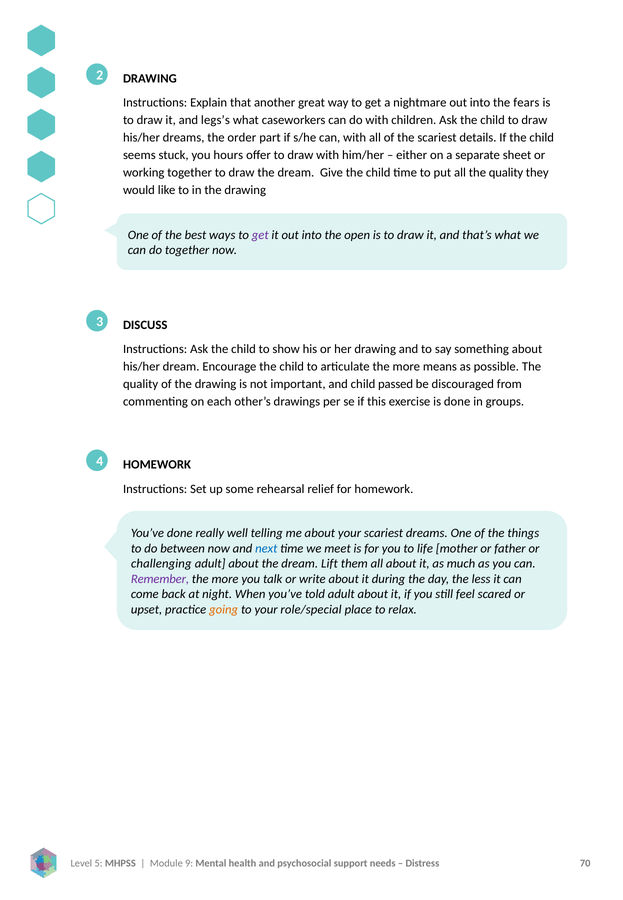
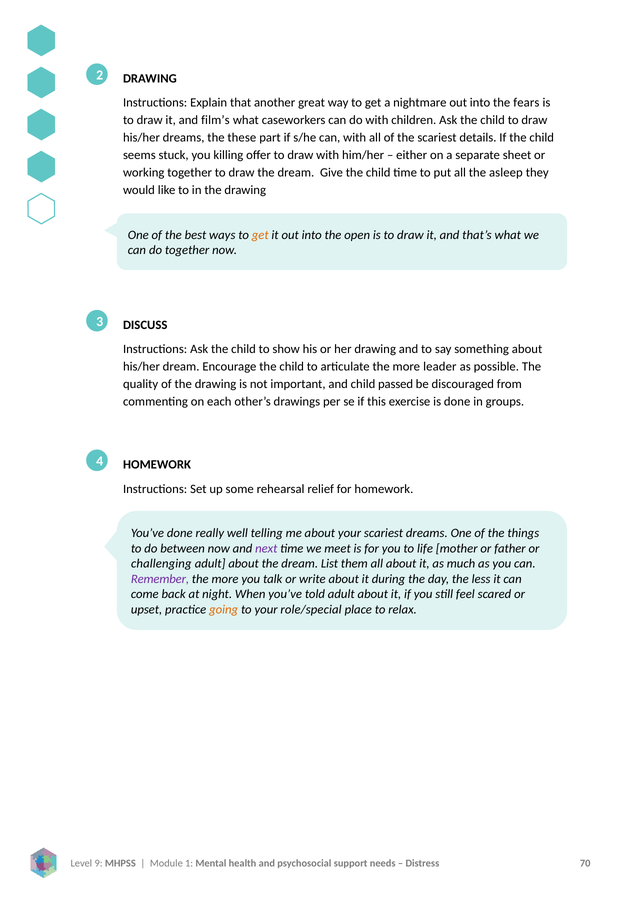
legs’s: legs’s -> film’s
order: order -> these
hours: hours -> killing
all the quality: quality -> asleep
get at (260, 235) colour: purple -> orange
means: means -> leader
next colour: blue -> purple
Lift: Lift -> List
5: 5 -> 9
9: 9 -> 1
